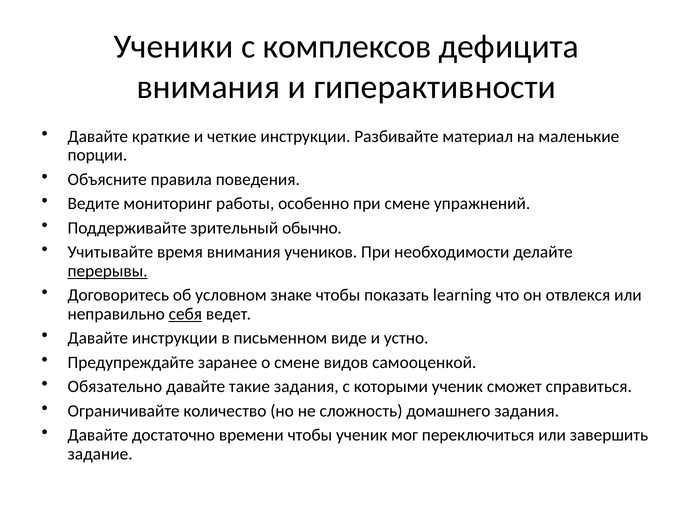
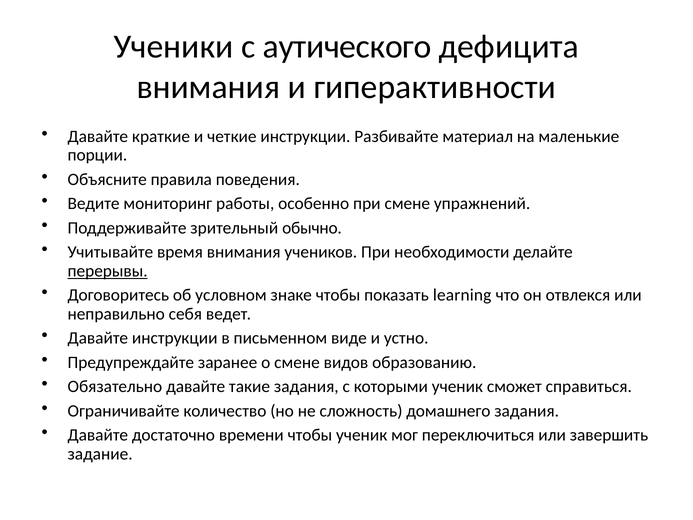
комплексов: комплексов -> аутического
себя underline: present -> none
самооценкой: самооценкой -> образованию
